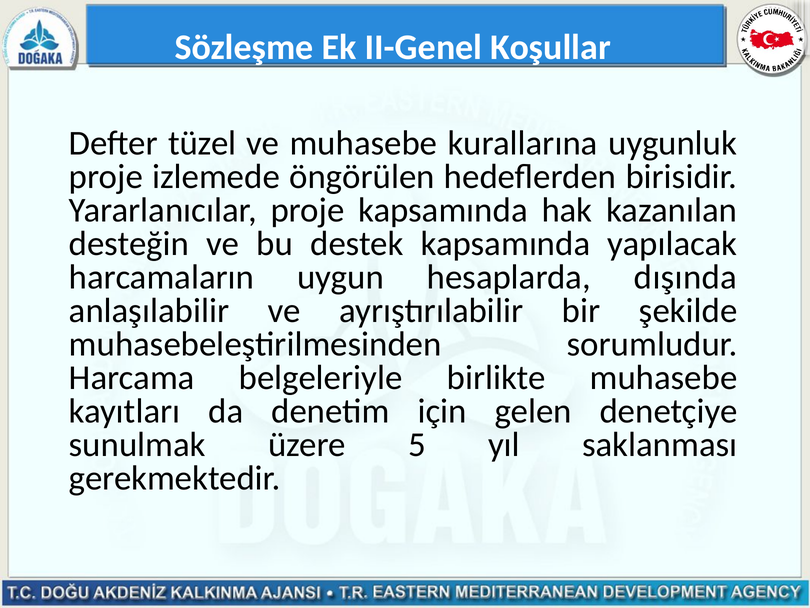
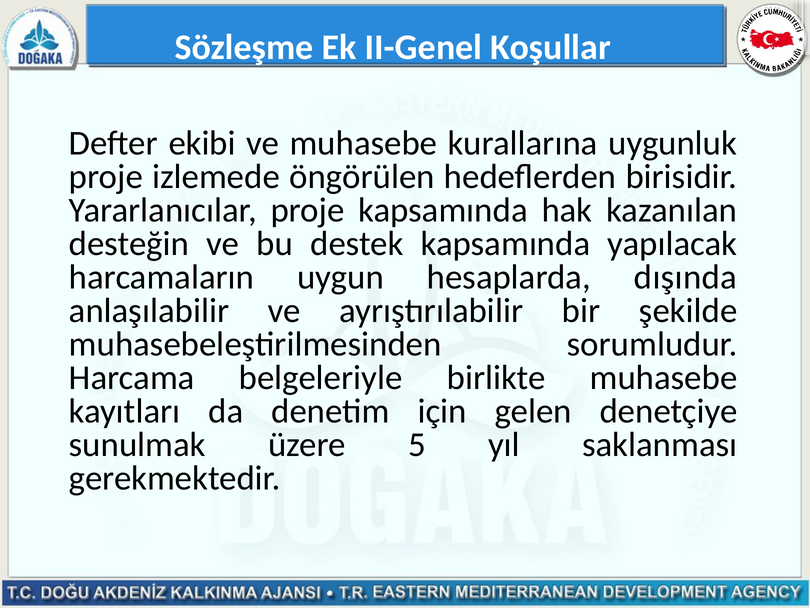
tüzel: tüzel -> ekibi
